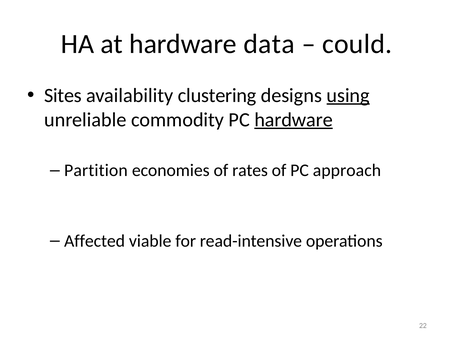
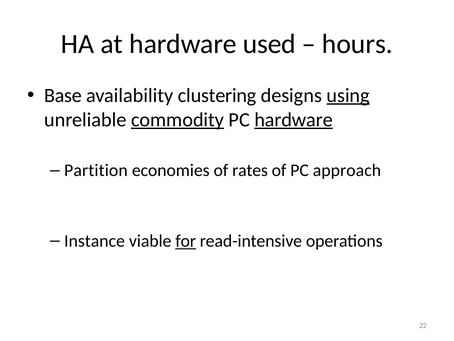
data: data -> used
could: could -> hours
Sites: Sites -> Base
commodity underline: none -> present
Affected: Affected -> Instance
for underline: none -> present
